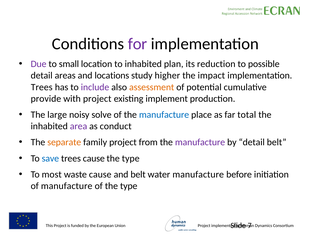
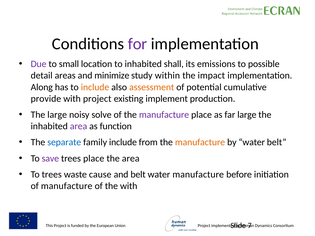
plan: plan -> shall
reduction: reduction -> emissions
locations: locations -> minimize
higher: higher -> within
Trees at (42, 87): Trees -> Along
include at (95, 87) colour: purple -> orange
manufacture at (164, 115) colour: blue -> purple
far total: total -> large
conduct: conduct -> function
separate colour: orange -> blue
family project: project -> include
manufacture at (200, 142) colour: purple -> orange
by detail: detail -> water
save colour: blue -> purple
trees cause: cause -> place
type at (131, 159): type -> area
To most: most -> trees
of the type: type -> with
